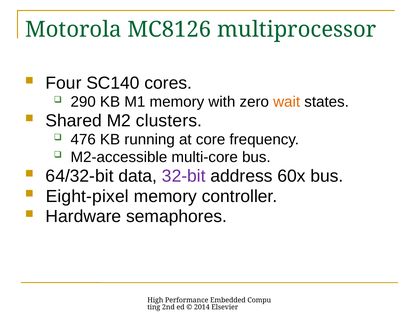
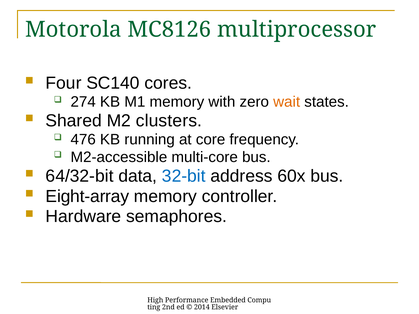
290: 290 -> 274
32-bit colour: purple -> blue
Eight-pixel: Eight-pixel -> Eight-array
